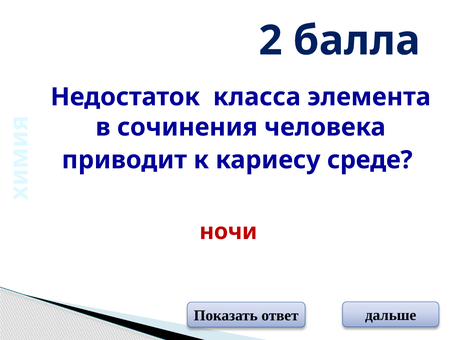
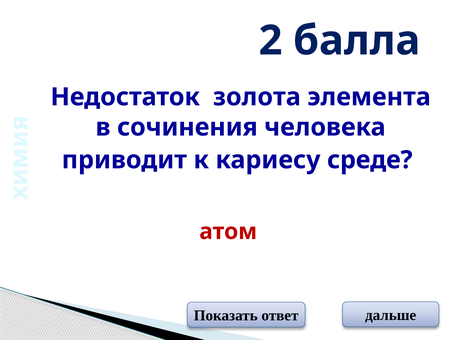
класса: класса -> золота
ночи: ночи -> атом
